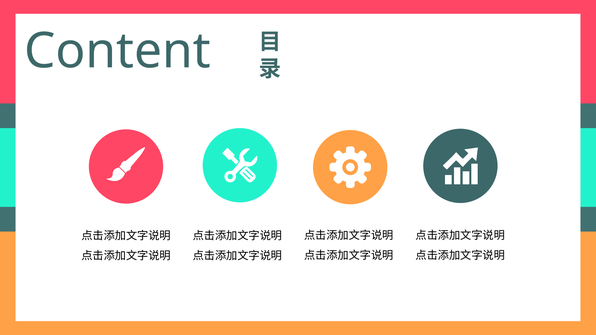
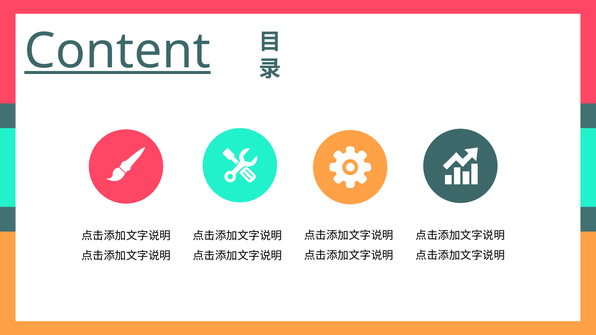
Content underline: none -> present
